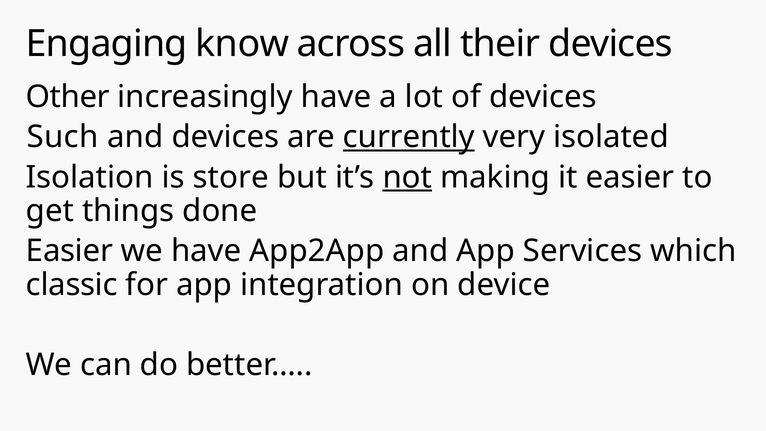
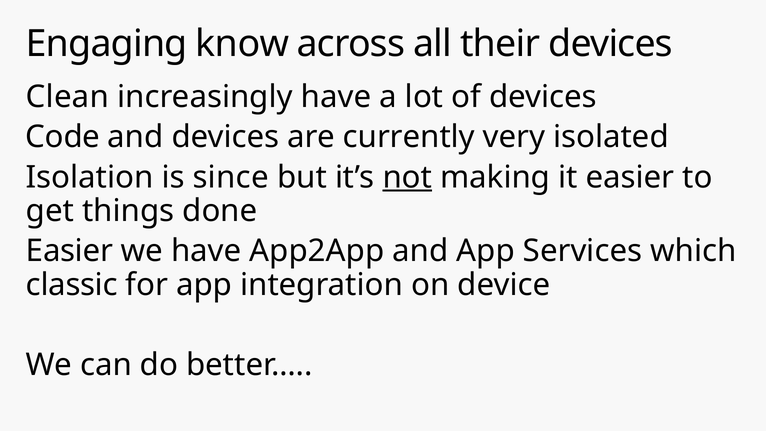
Other: Other -> Clean
Such: Such -> Code
currently underline: present -> none
store: store -> since
